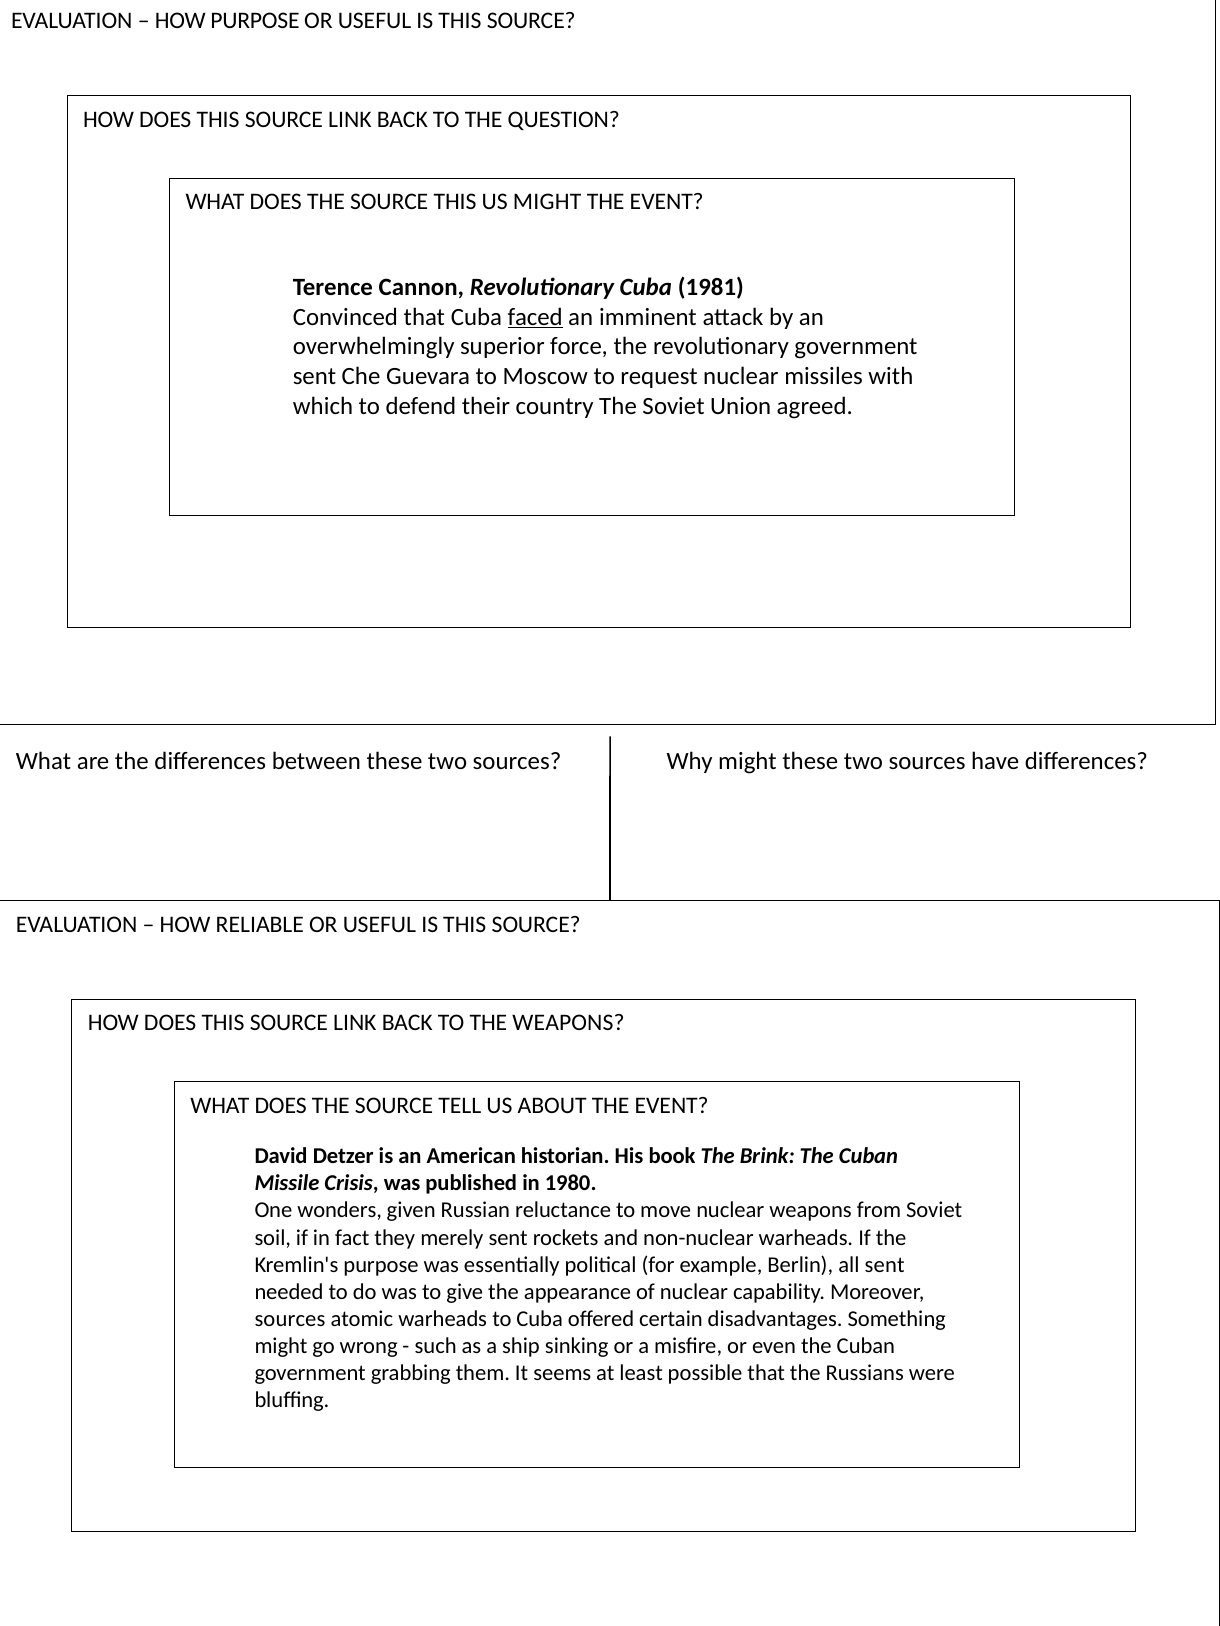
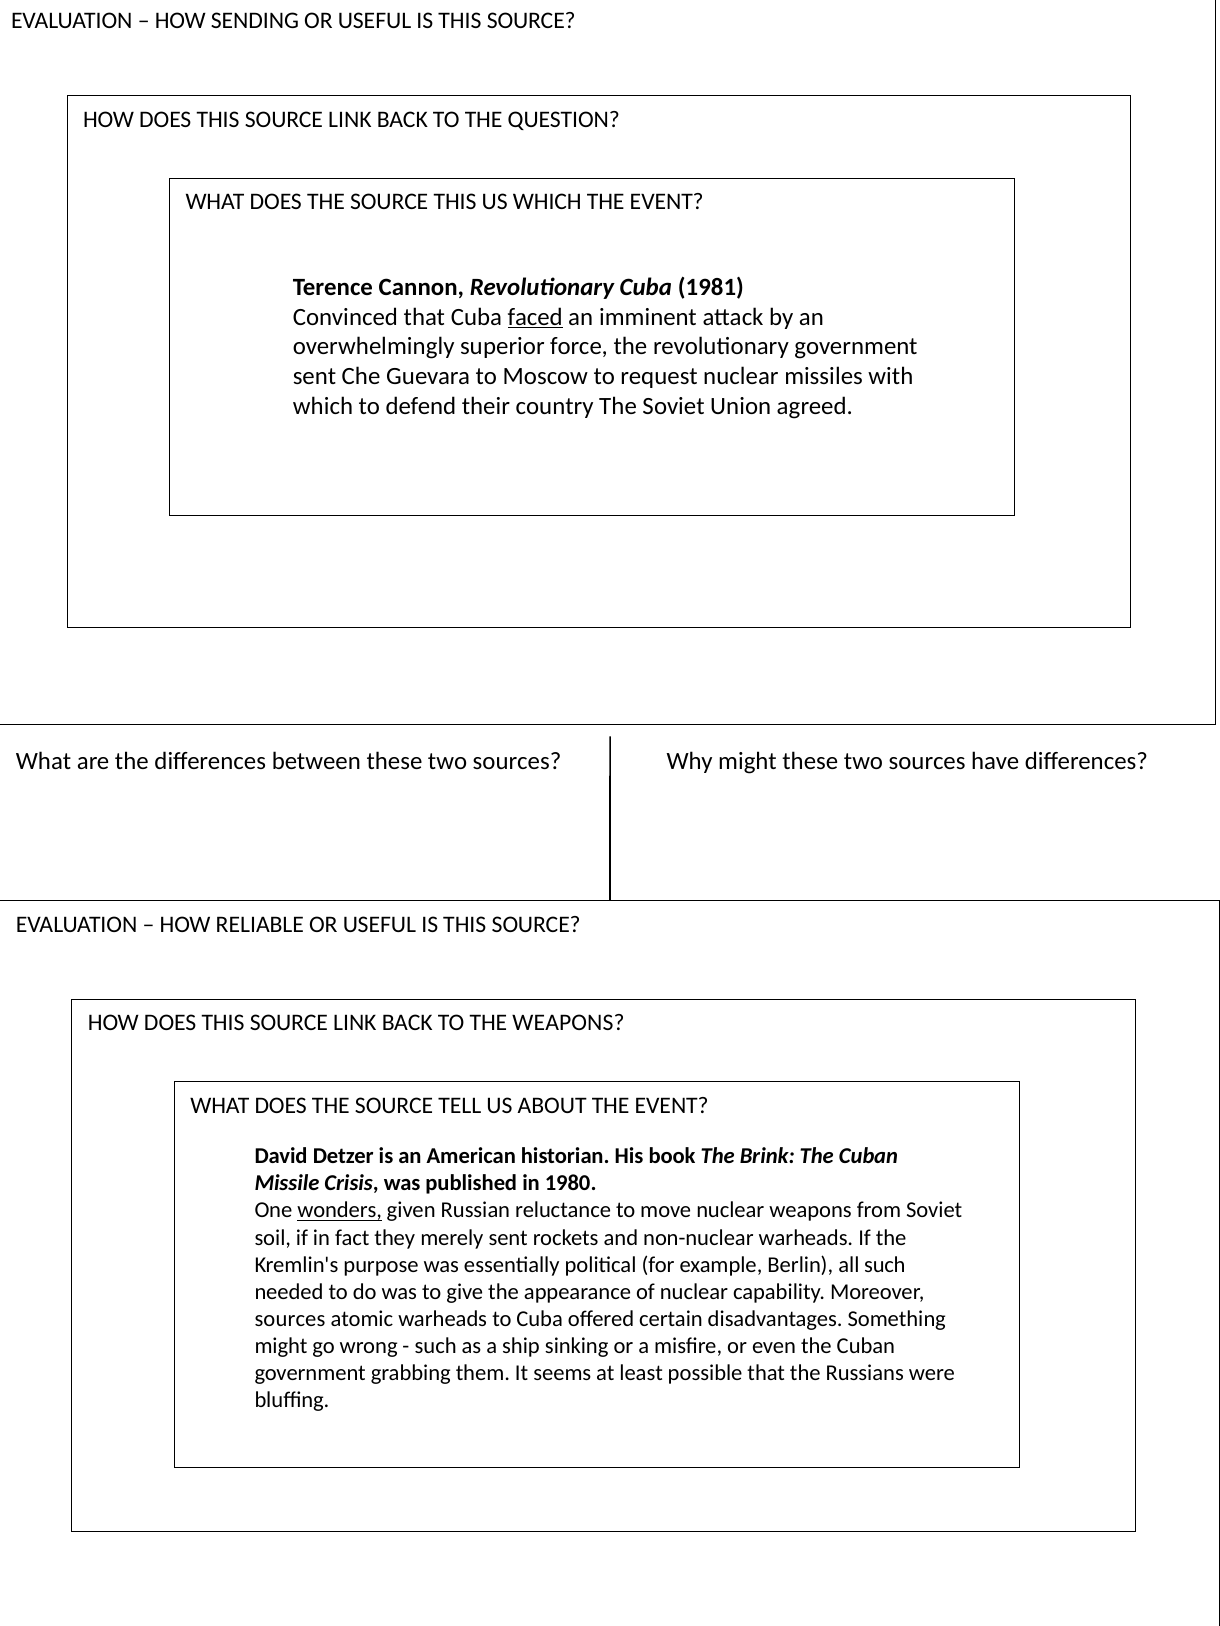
HOW PURPOSE: PURPOSE -> SENDING
US MIGHT: MIGHT -> WHICH
wonders underline: none -> present
all sent: sent -> such
